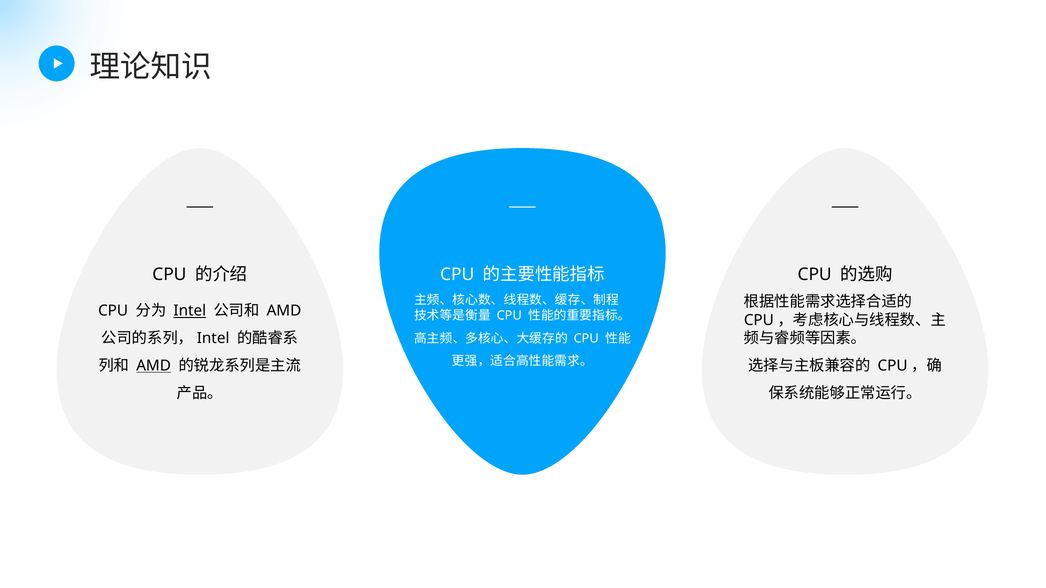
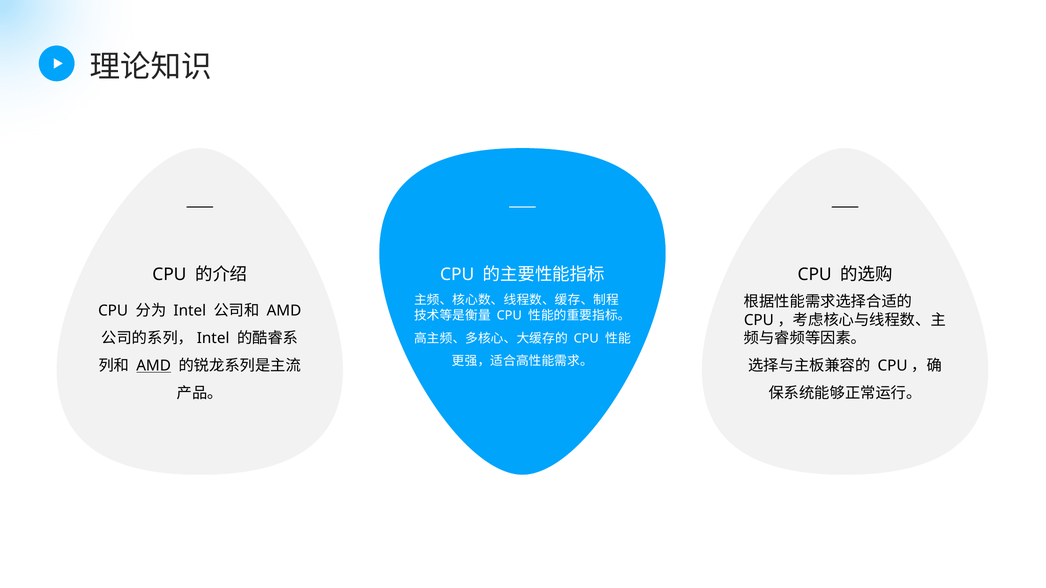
Intel underline: present -> none
